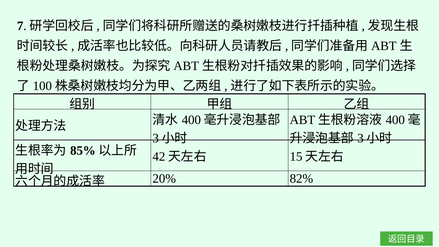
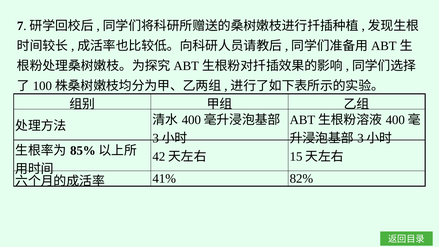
20%: 20% -> 41%
